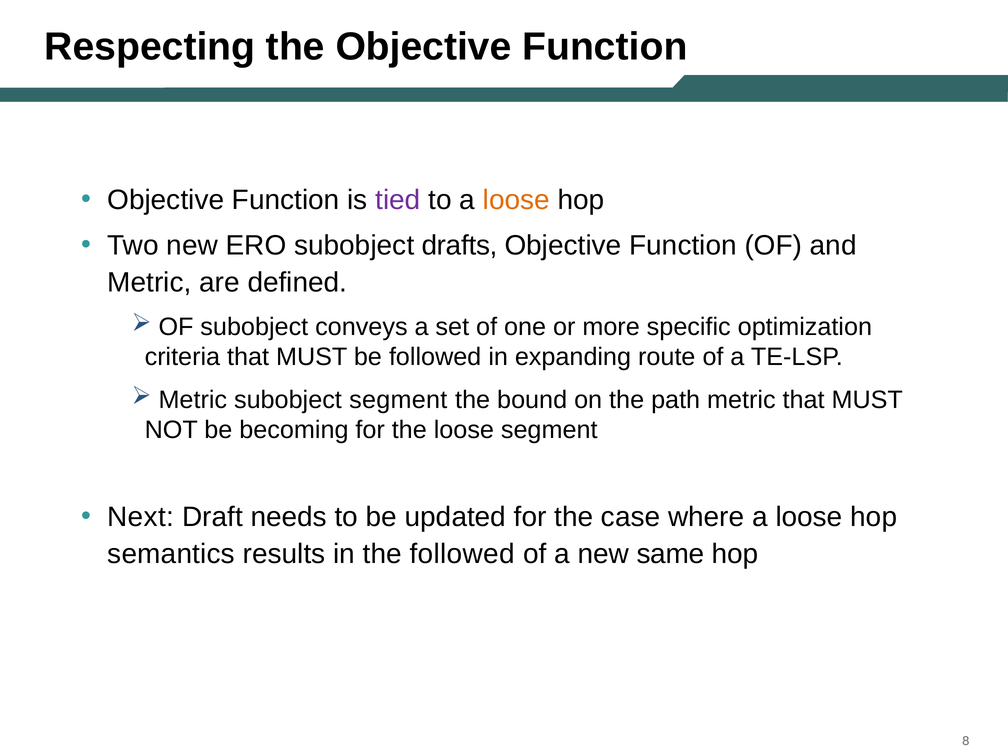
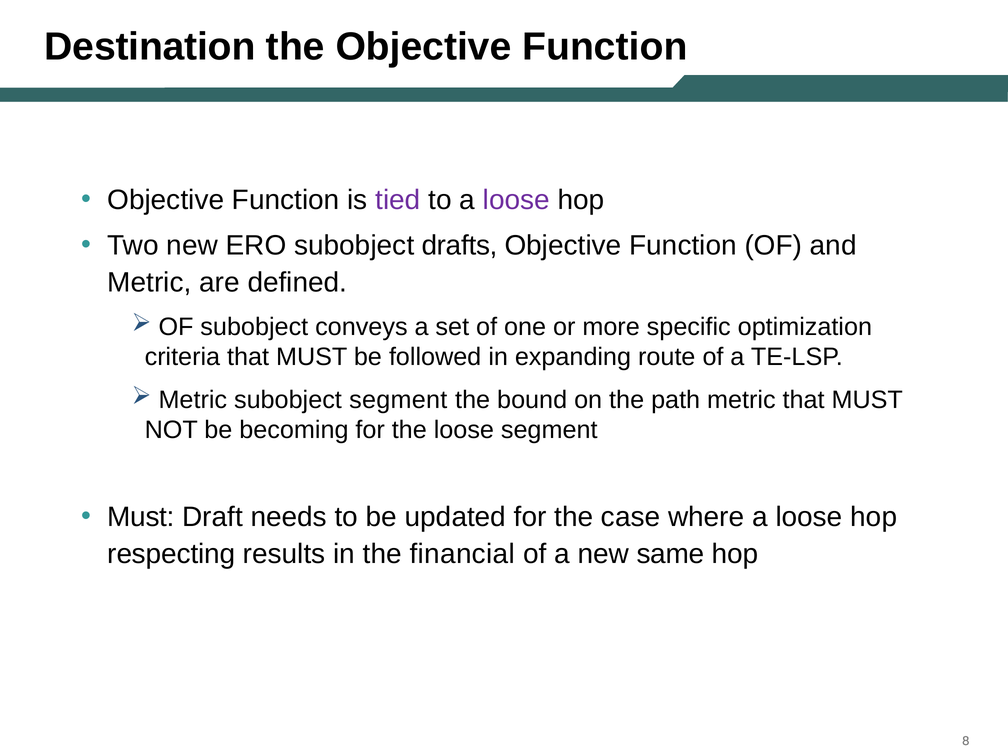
Respecting: Respecting -> Destination
loose at (516, 200) colour: orange -> purple
Next at (141, 517): Next -> Must
semantics: semantics -> respecting
the followed: followed -> financial
